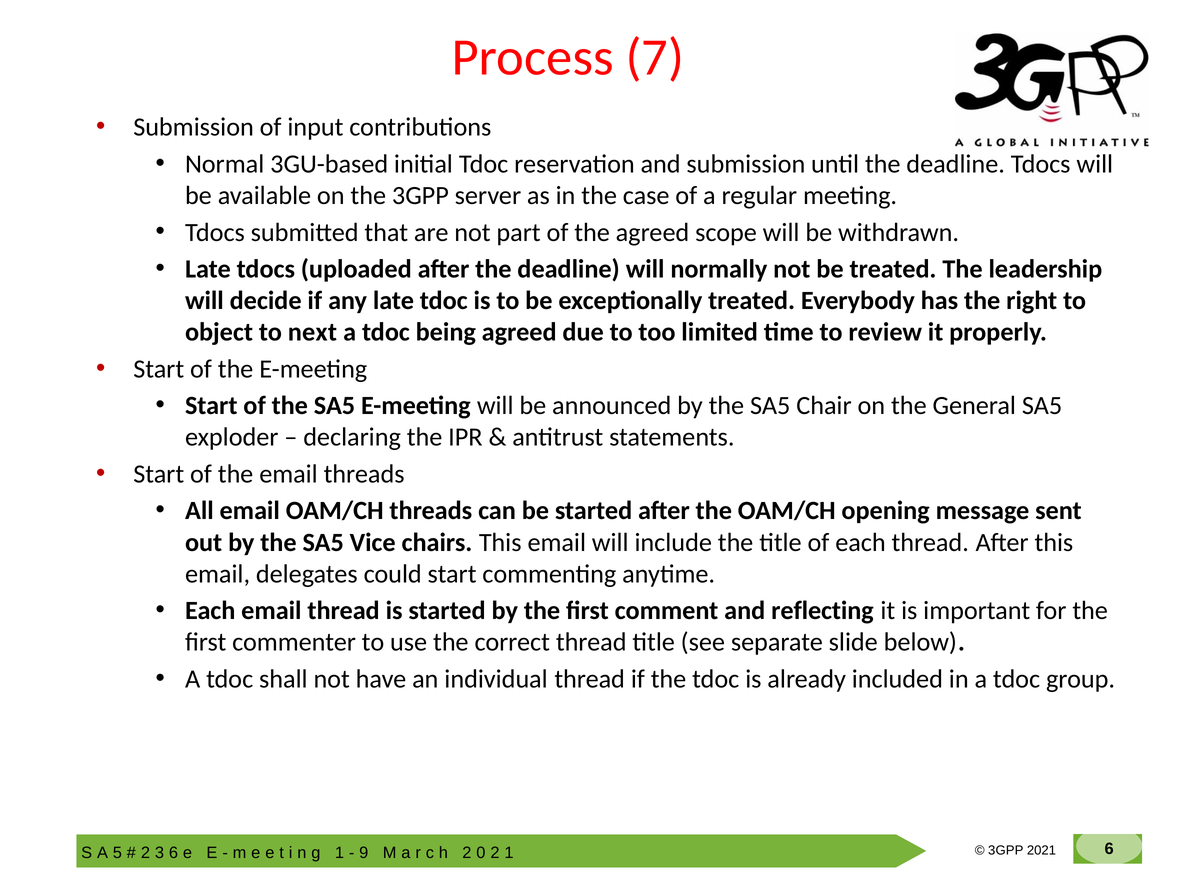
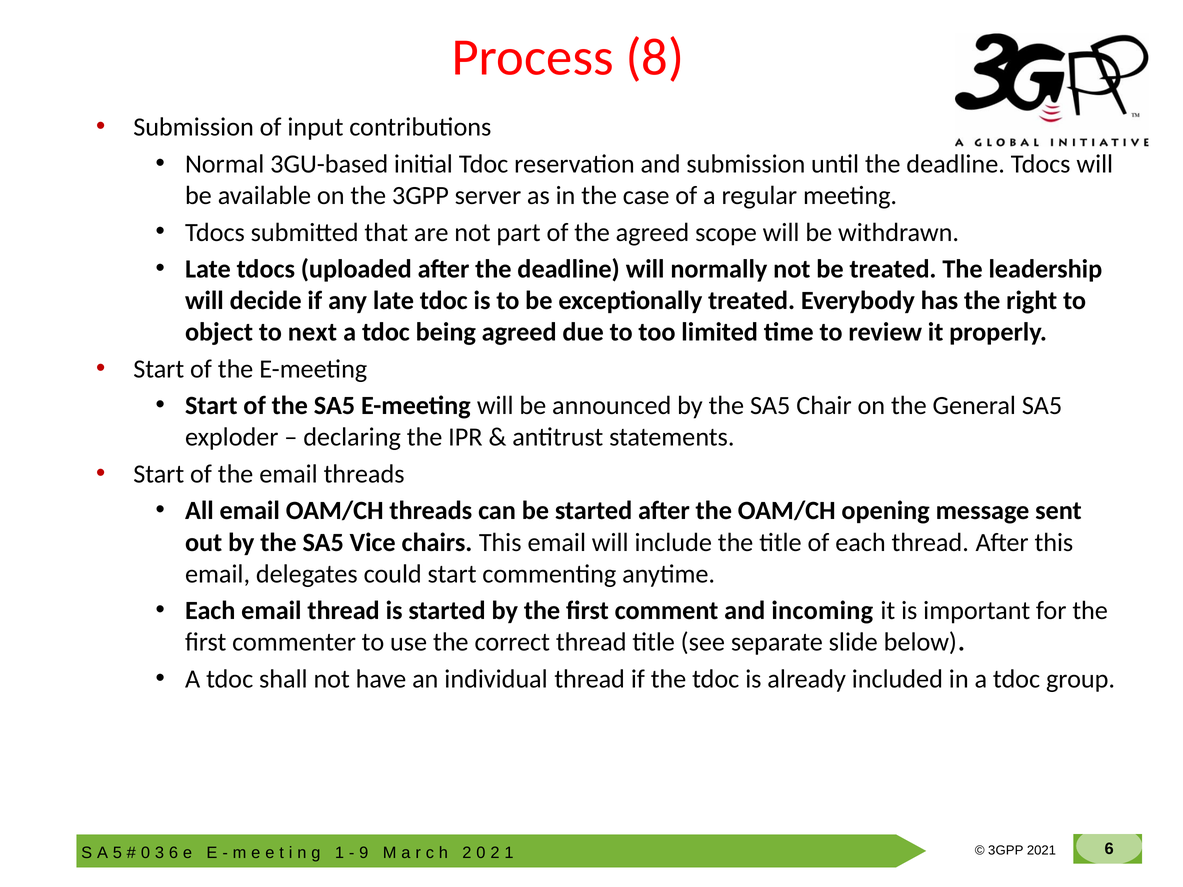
7: 7 -> 8
reflecting: reflecting -> incoming
2 at (146, 853): 2 -> 0
